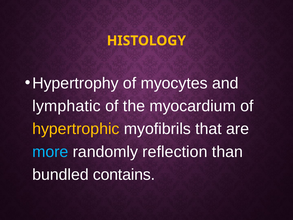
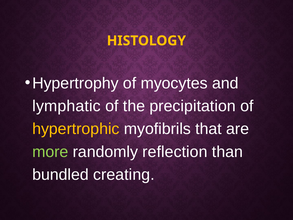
myocardium: myocardium -> precipitation
more colour: light blue -> light green
contains: contains -> creating
